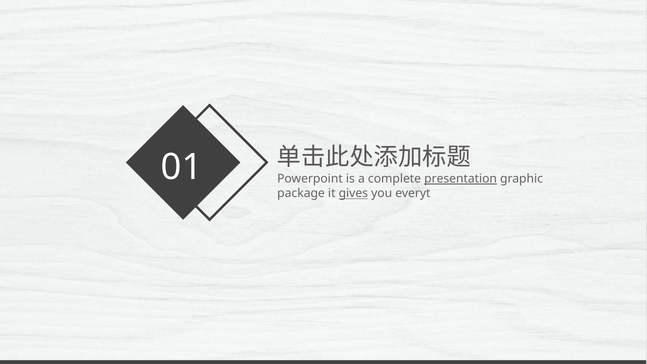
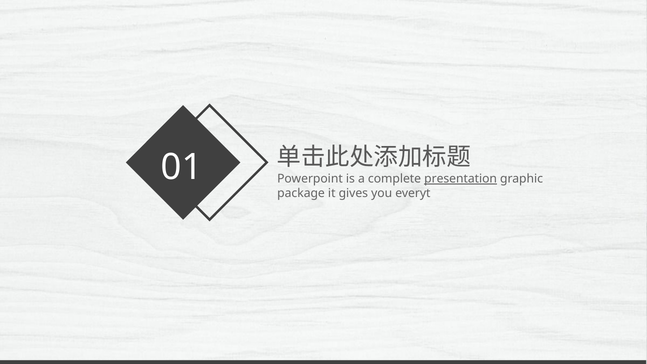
gives underline: present -> none
